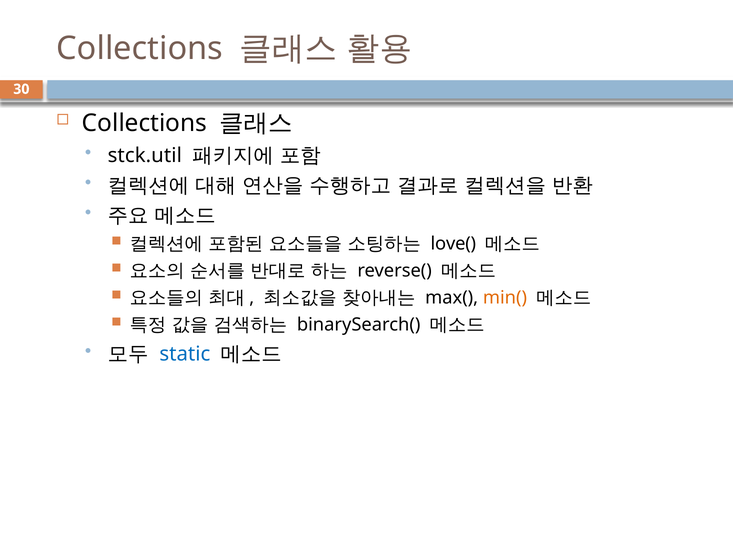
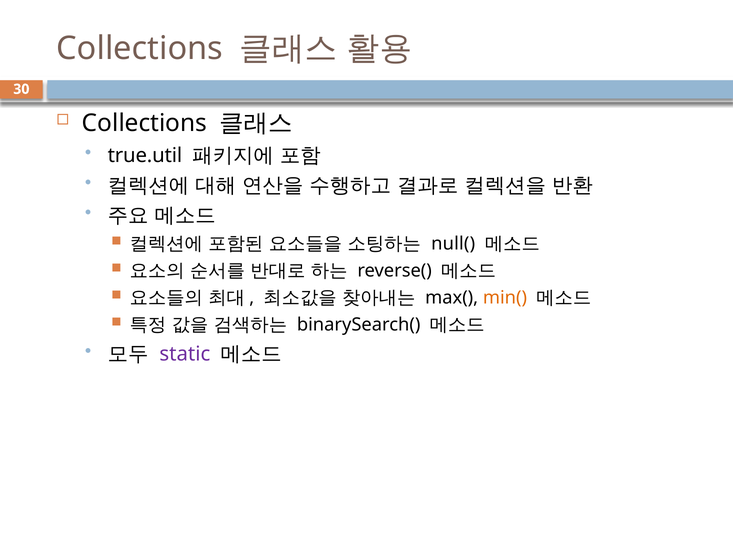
stck.util: stck.util -> true.util
love(: love( -> null(
static colour: blue -> purple
